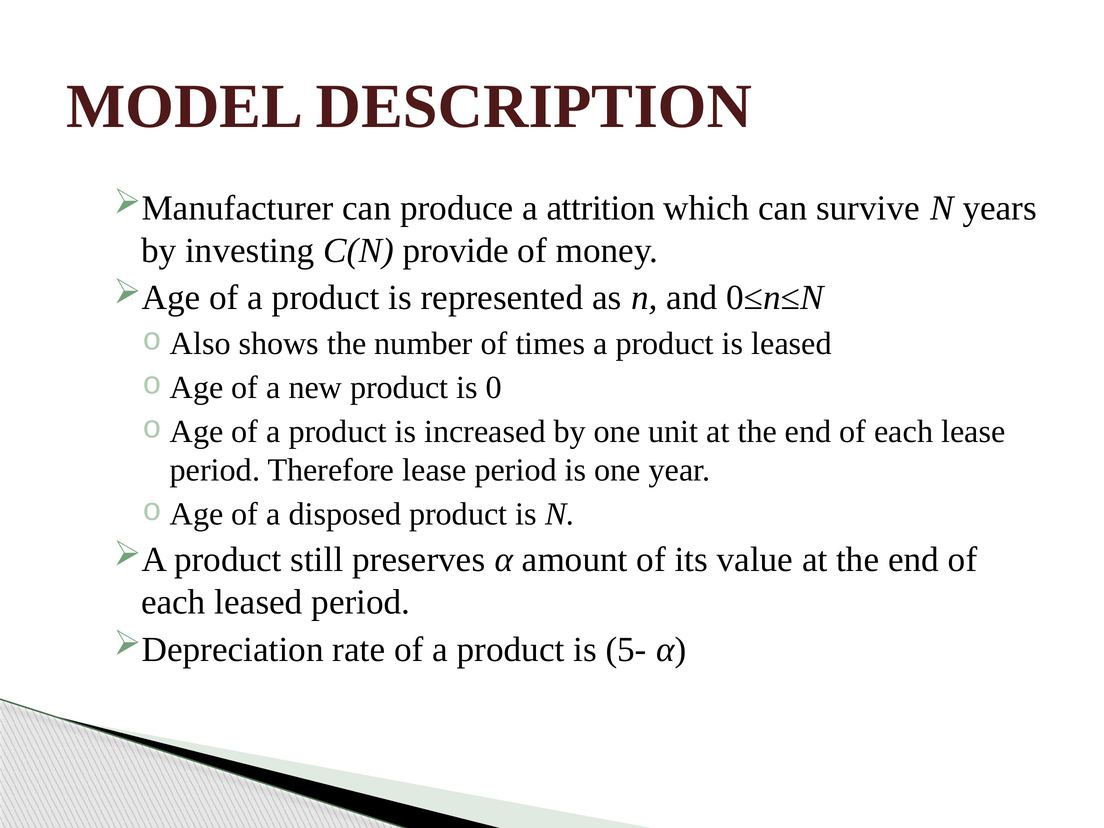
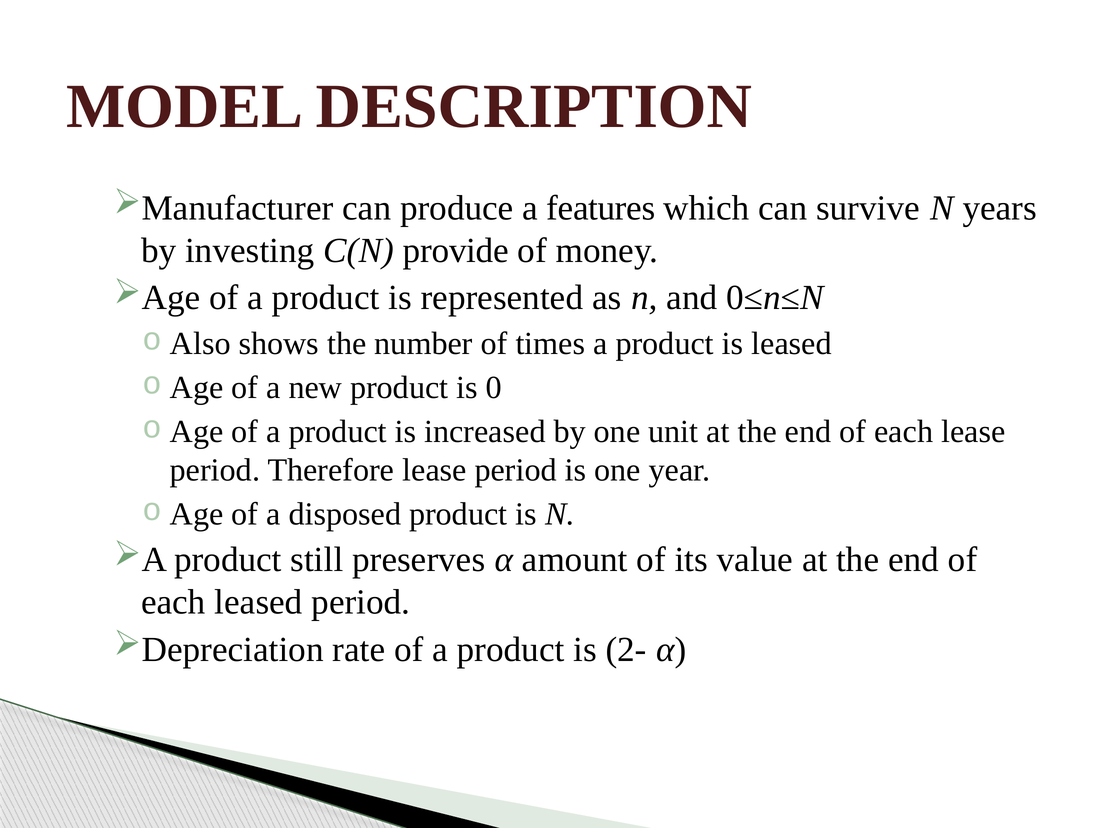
attrition: attrition -> features
5-: 5- -> 2-
